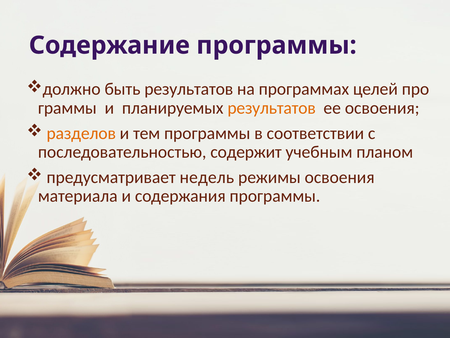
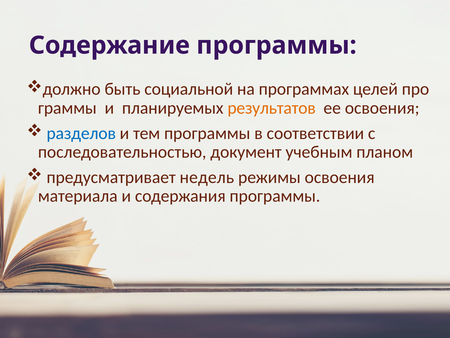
быть результатов: результатов -> социальной
разделов colour: orange -> blue
содержит: содержит -> документ
